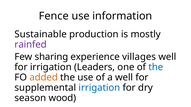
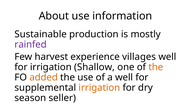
Fence: Fence -> About
sharing: sharing -> harvest
Leaders: Leaders -> Shallow
the at (156, 67) colour: blue -> orange
irrigation at (99, 88) colour: blue -> orange
wood: wood -> seller
